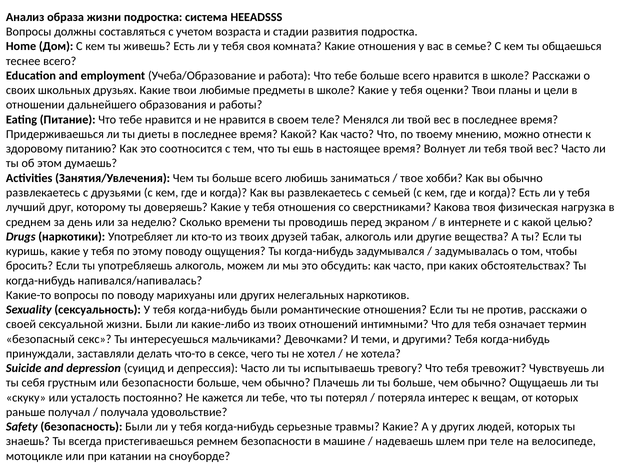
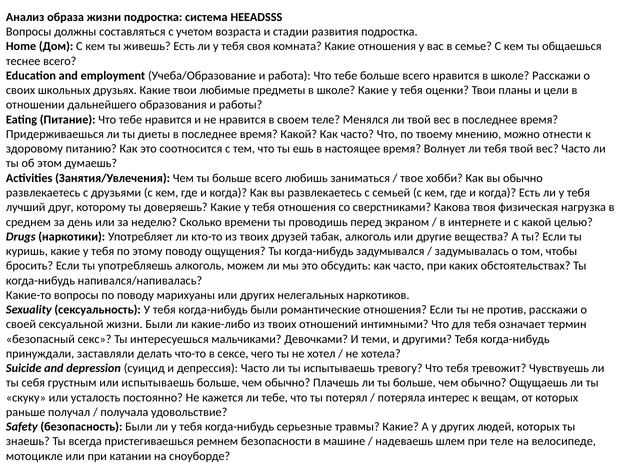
или безопасности: безопасности -> испытываешь
